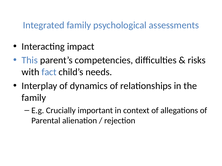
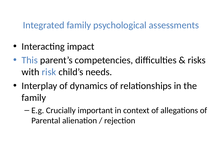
fact: fact -> risk
